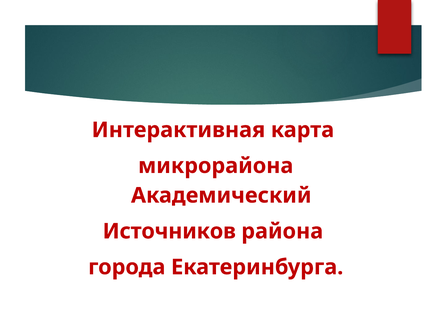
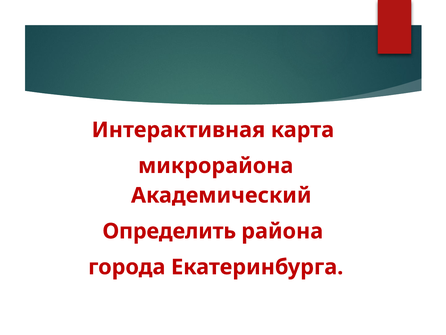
Источников: Источников -> Определить
